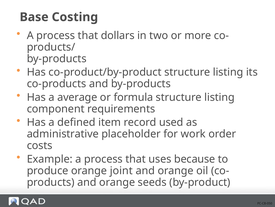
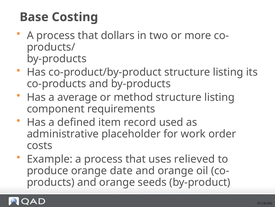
formula: formula -> method
because: because -> relieved
joint: joint -> date
